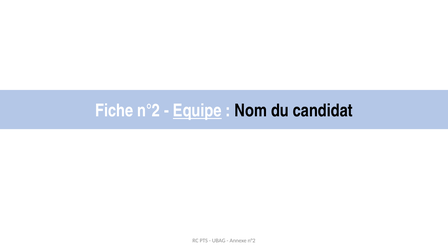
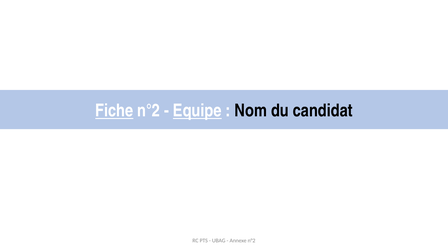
Fiche underline: none -> present
